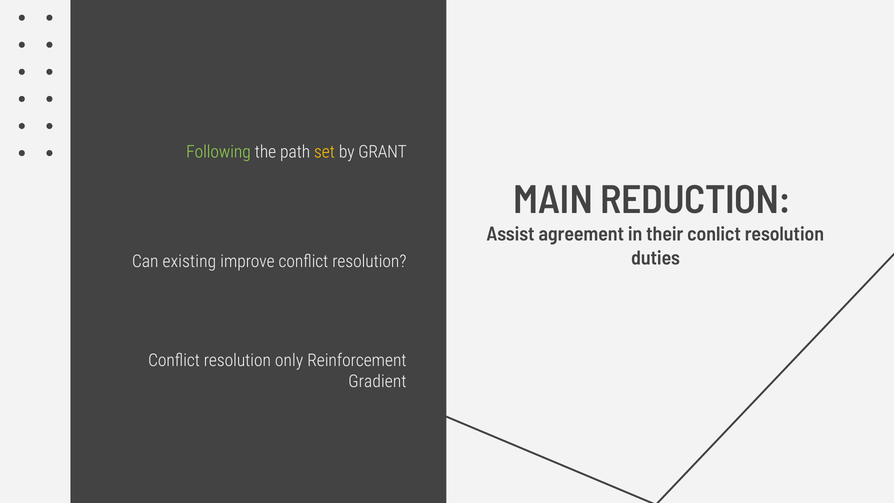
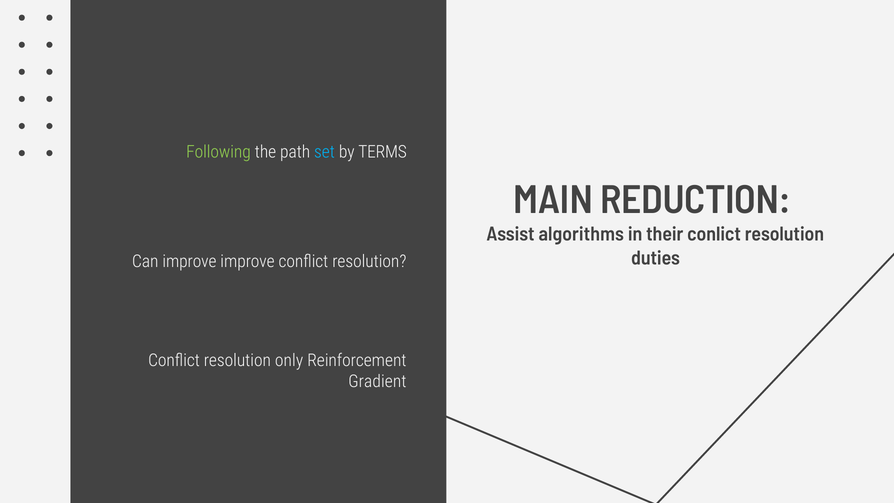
set colour: yellow -> light blue
GRANT: GRANT -> TERMS
agreement: agreement -> algorithms
Can existing: existing -> improve
